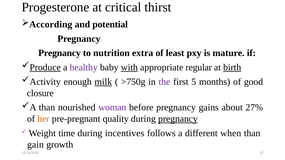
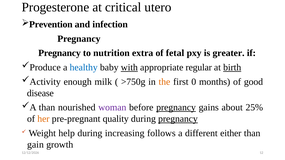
thirst: thirst -> utero
According: According -> Prevention
potential: potential -> infection
least: least -> fetal
mature: mature -> greater
Produce underline: present -> none
healthy colour: purple -> blue
milk underline: present -> none
the colour: purple -> orange
5: 5 -> 0
closure: closure -> disease
pregnancy at (176, 108) underline: none -> present
27%: 27% -> 25%
time: time -> help
incentives: incentives -> increasing
when: when -> either
